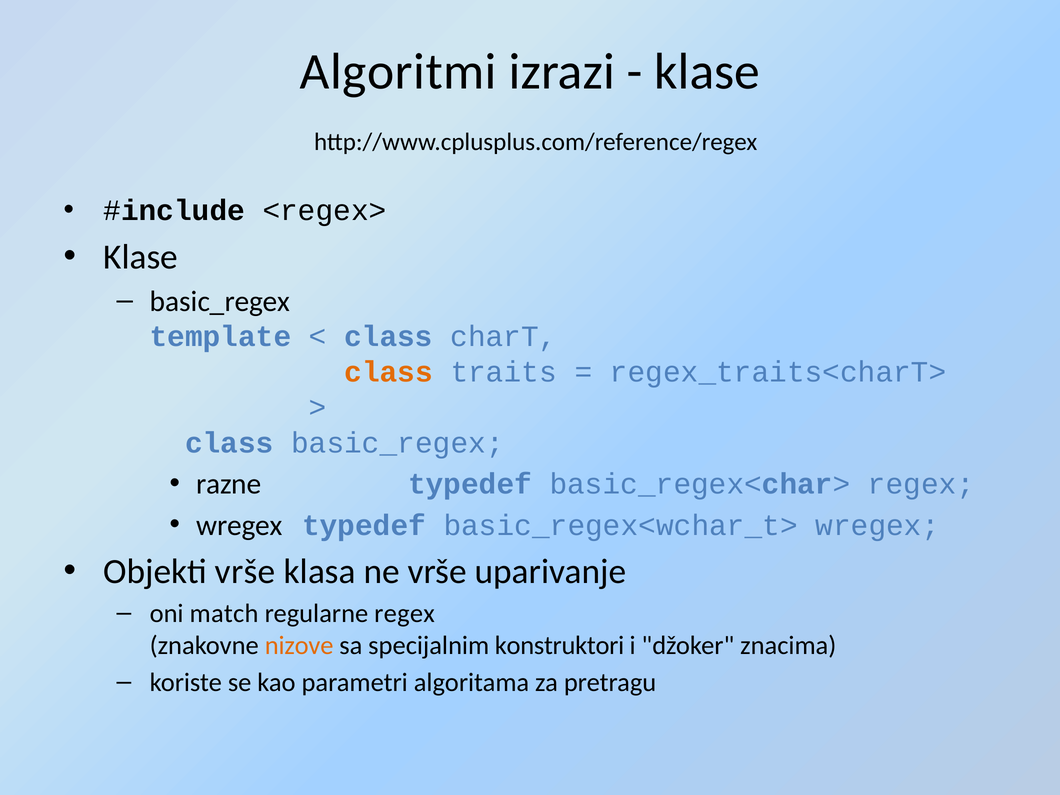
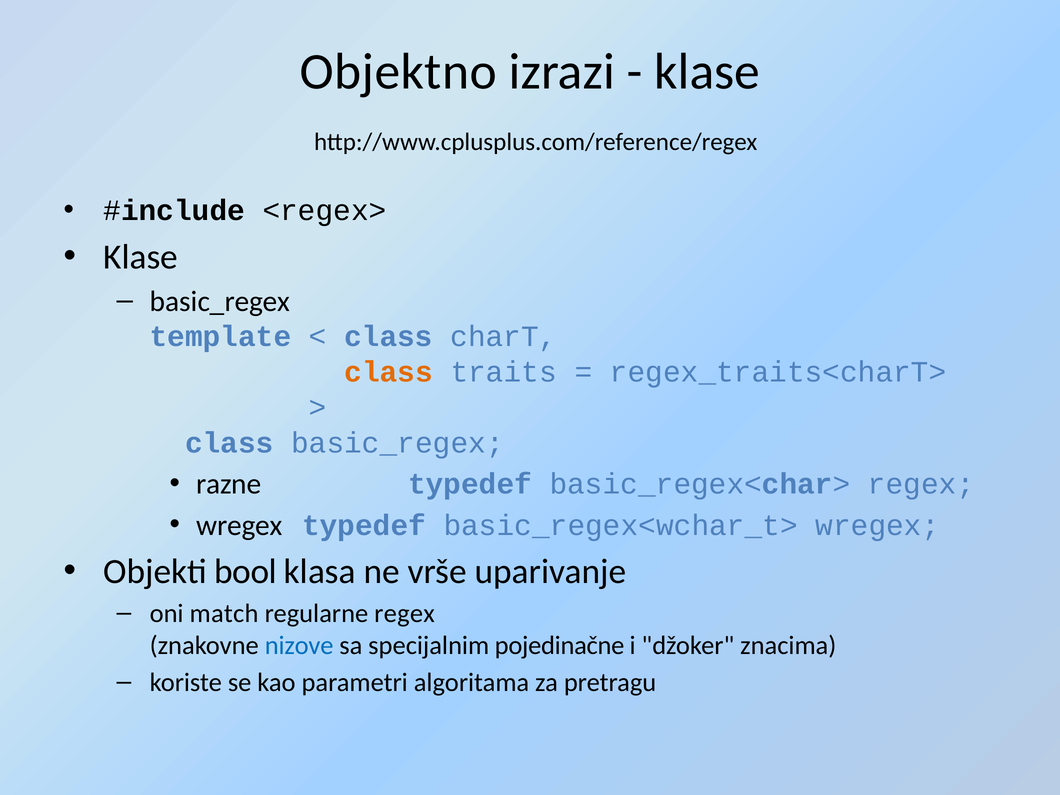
Algoritmi: Algoritmi -> Objektno
Objekti vrše: vrše -> bool
nizove colour: orange -> blue
konstruktori: konstruktori -> pojedinačne
